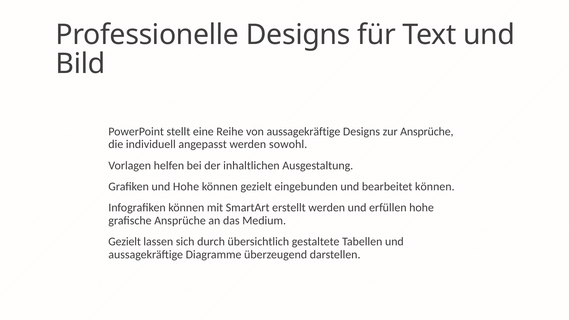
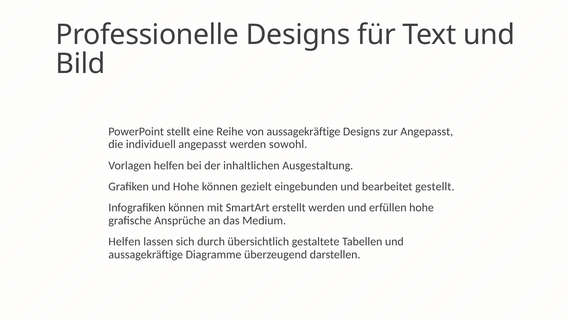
zur Ansprüche: Ansprüche -> Angepasst
bearbeitet können: können -> gestellt
Gezielt at (125, 242): Gezielt -> Helfen
